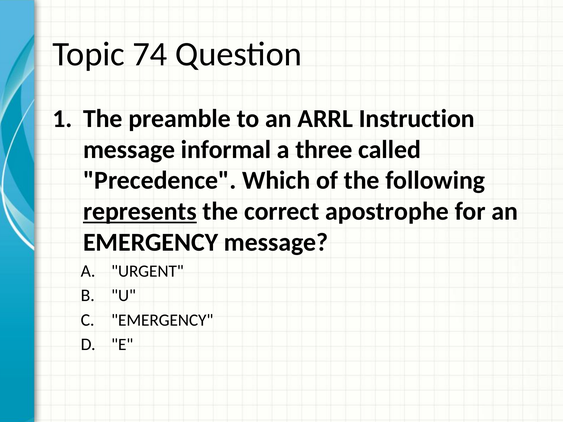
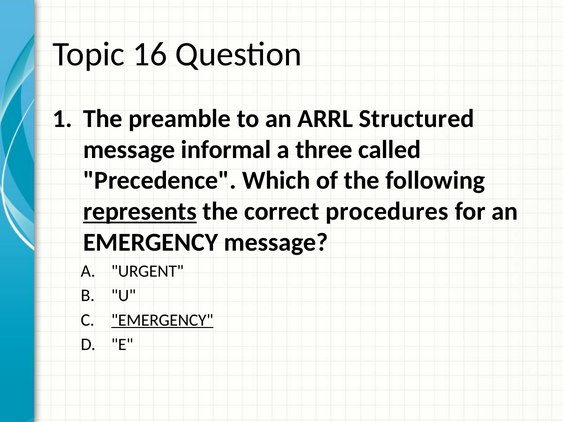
74: 74 -> 16
Instruction: Instruction -> Structured
apostrophe: apostrophe -> procedures
EMERGENCY at (162, 320) underline: none -> present
